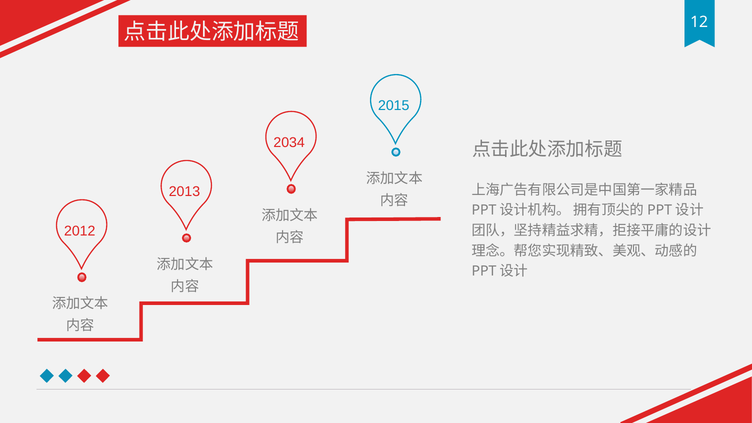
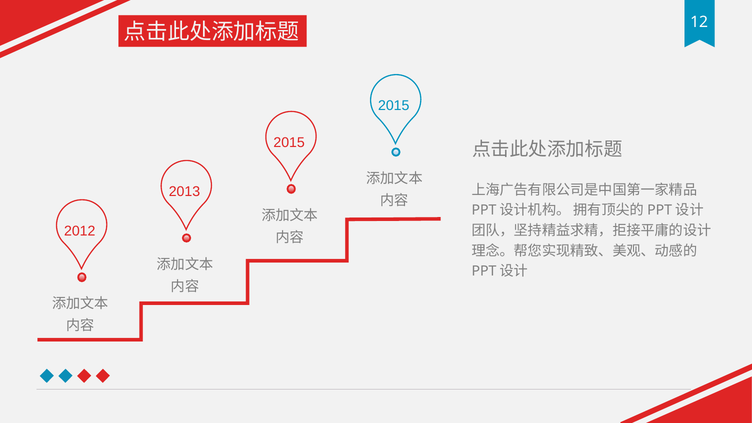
2034 at (289, 143): 2034 -> 2015
